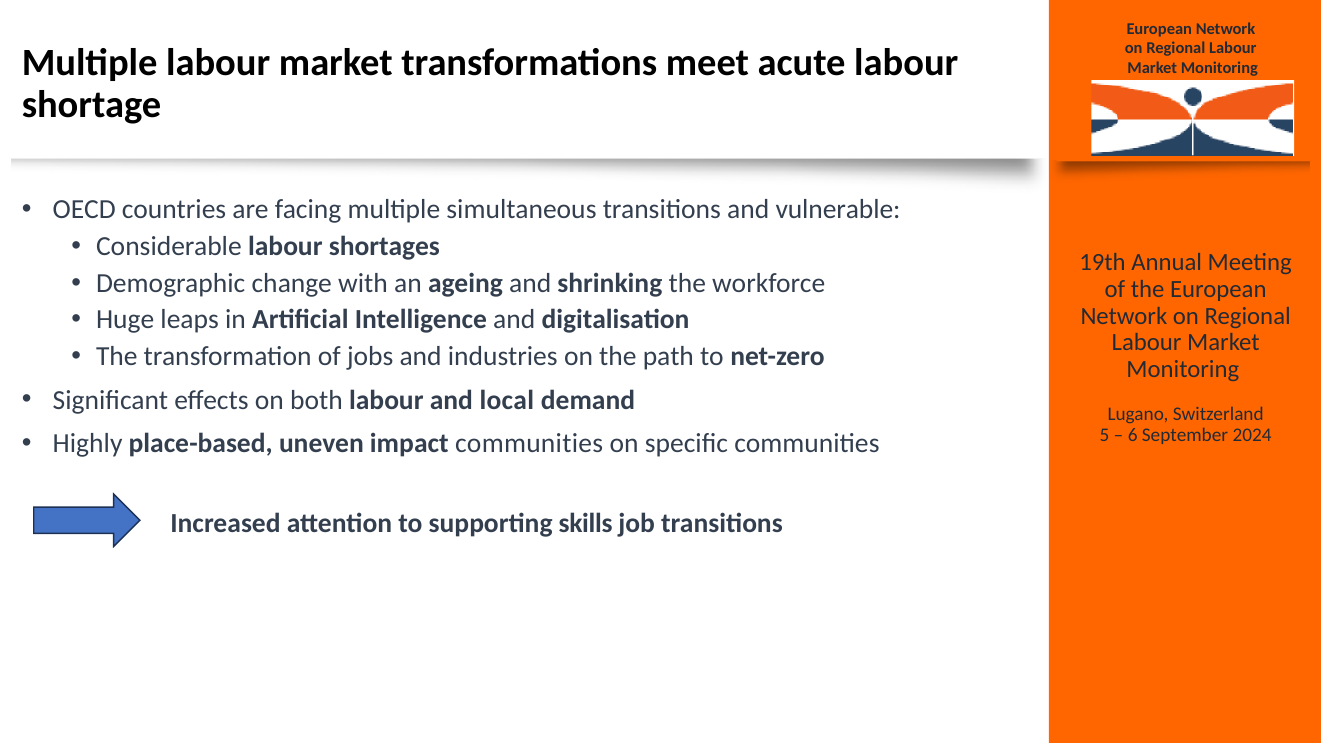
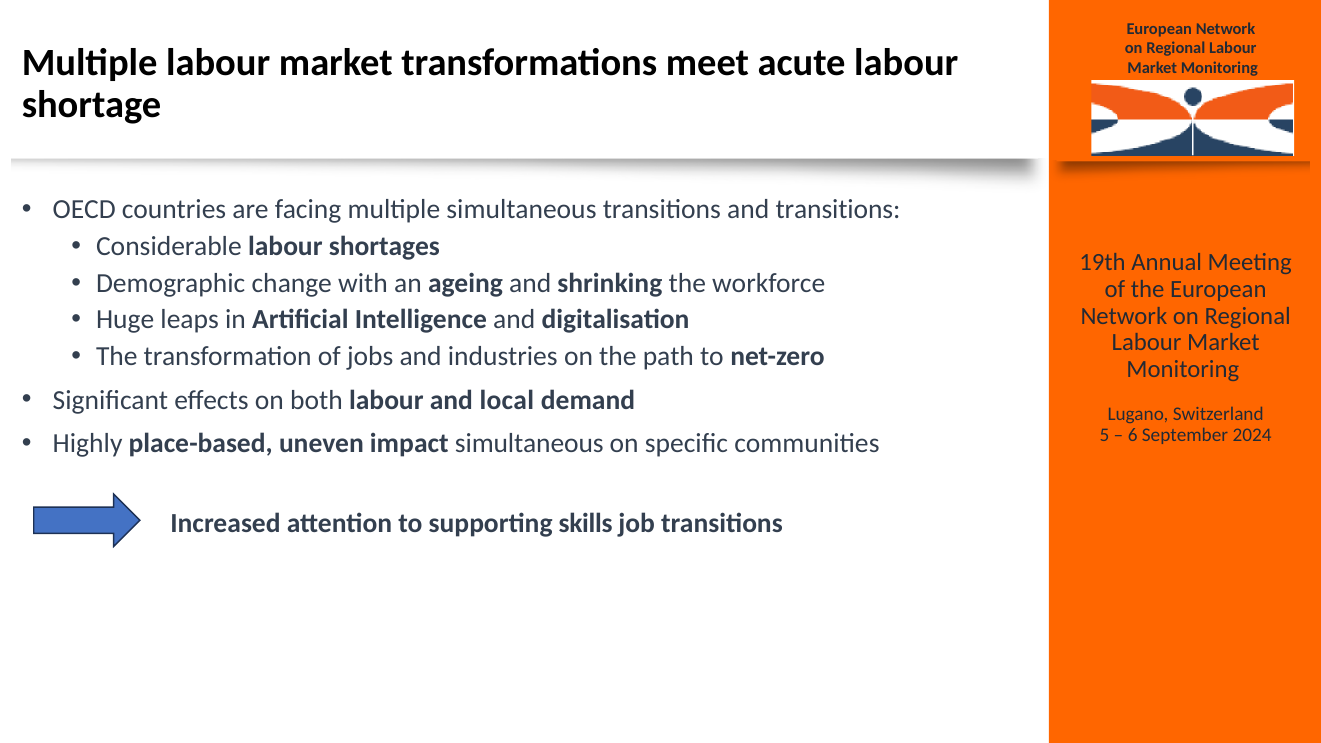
and vulnerable: vulnerable -> transitions
impact communities: communities -> simultaneous
